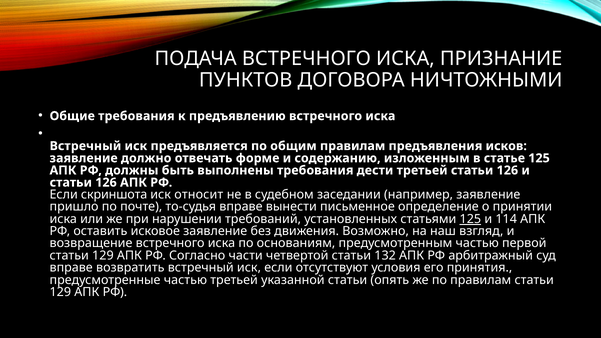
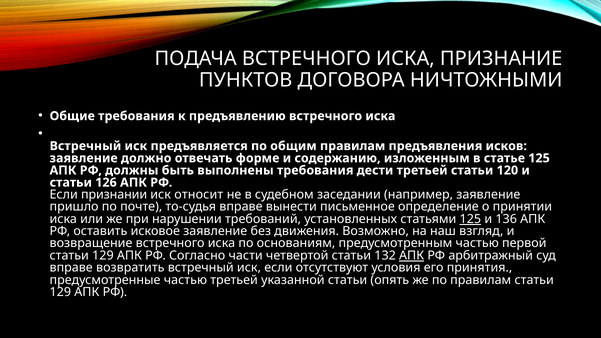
третьей статьи 126: 126 -> 120
скриншота: скриншота -> признании
114: 114 -> 136
АПК at (412, 256) underline: none -> present
